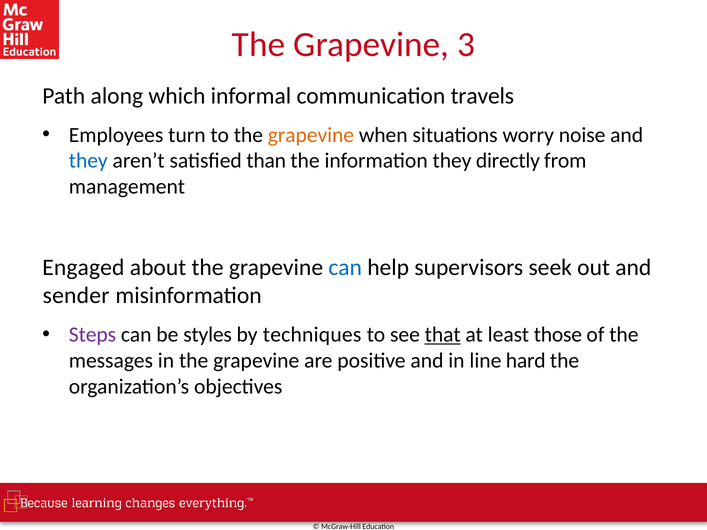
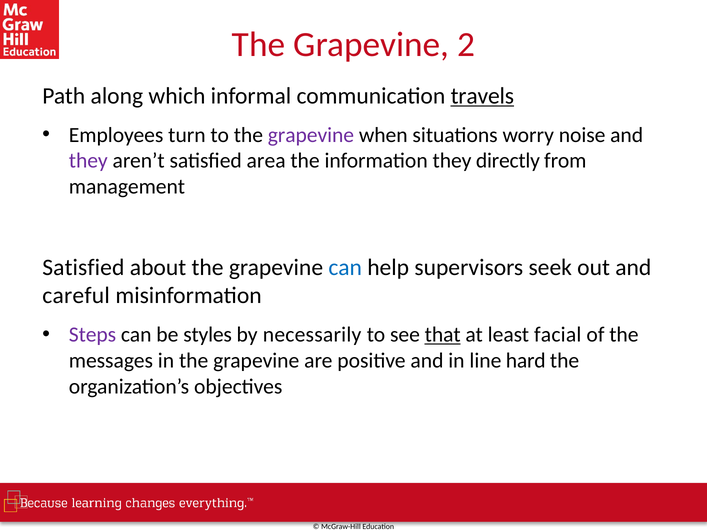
3: 3 -> 2
travels underline: none -> present
grapevine at (311, 135) colour: orange -> purple
they at (88, 161) colour: blue -> purple
than: than -> area
Engaged at (83, 267): Engaged -> Satisfied
sender: sender -> careful
techniques: techniques -> necessarily
those: those -> facial
